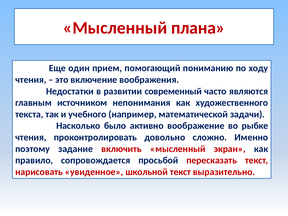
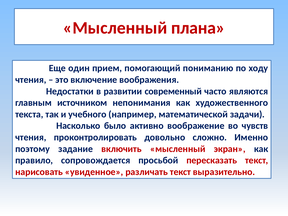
рыбке: рыбке -> чувств
школьной: школьной -> различать
